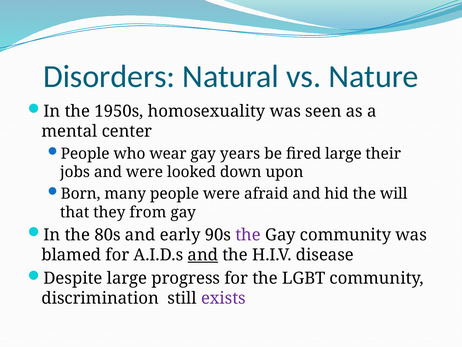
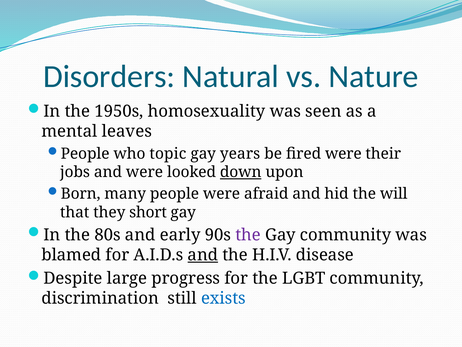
center: center -> leaves
wear: wear -> topic
fired large: large -> were
down underline: none -> present
from: from -> short
exists colour: purple -> blue
